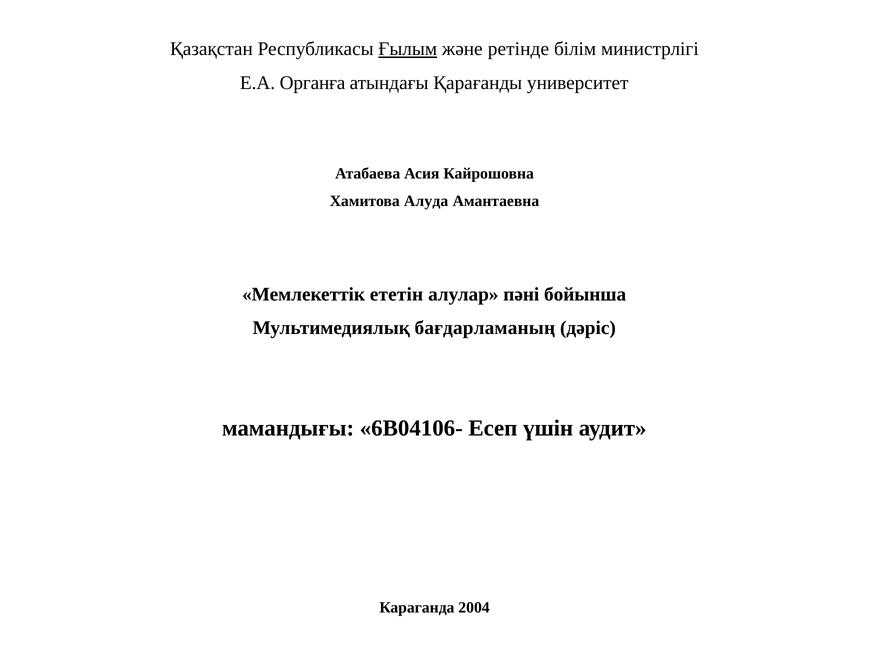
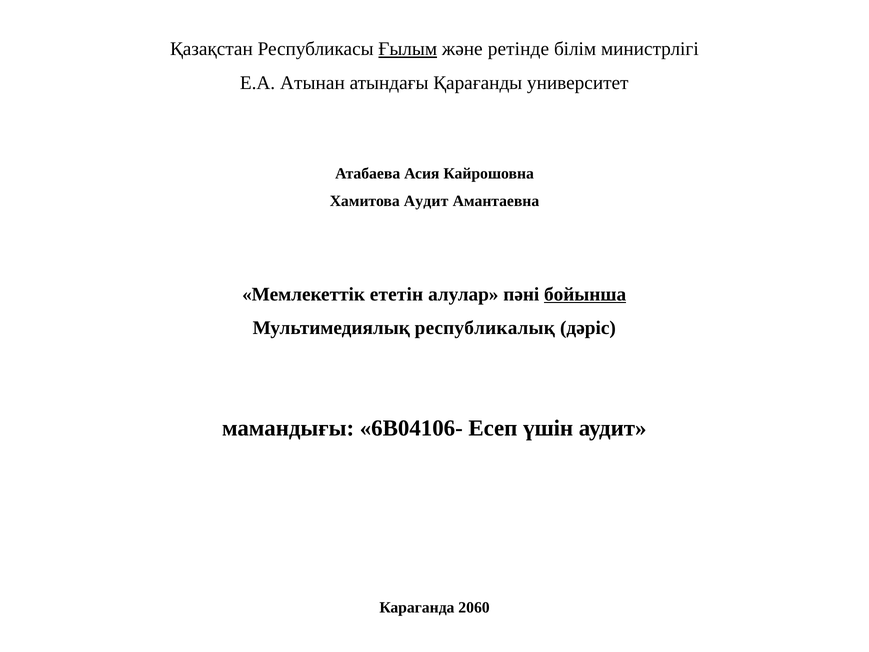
Органға: Органға -> Атынан
Хамитова Алуда: Алуда -> Аудит
бойынша underline: none -> present
бағдарламаның: бағдарламаның -> республикалық
2004: 2004 -> 2060
